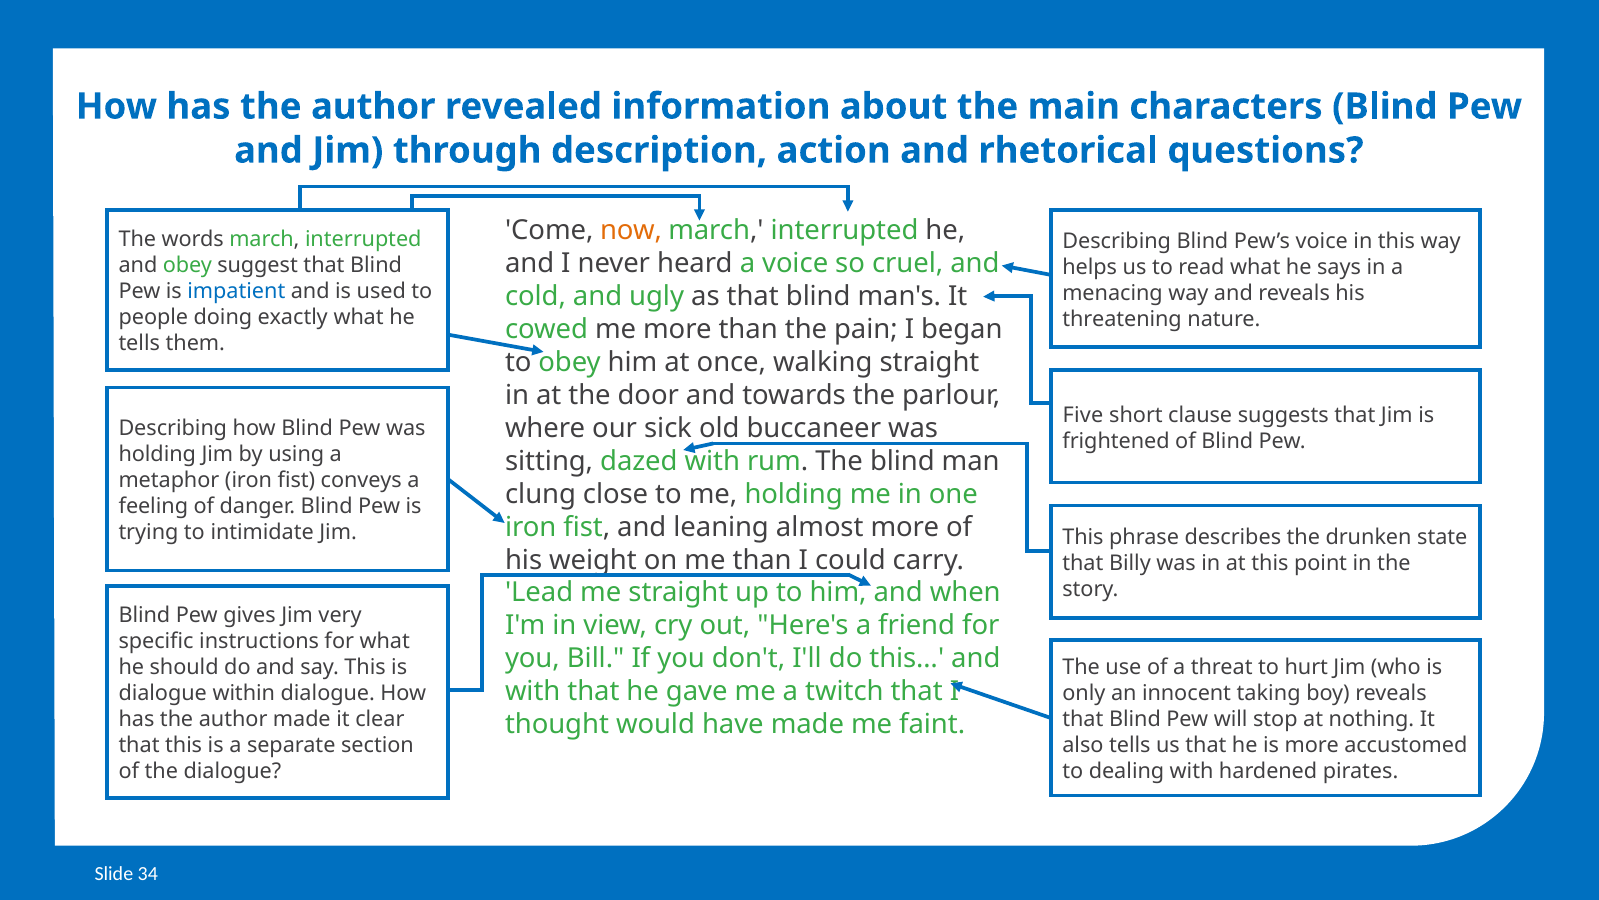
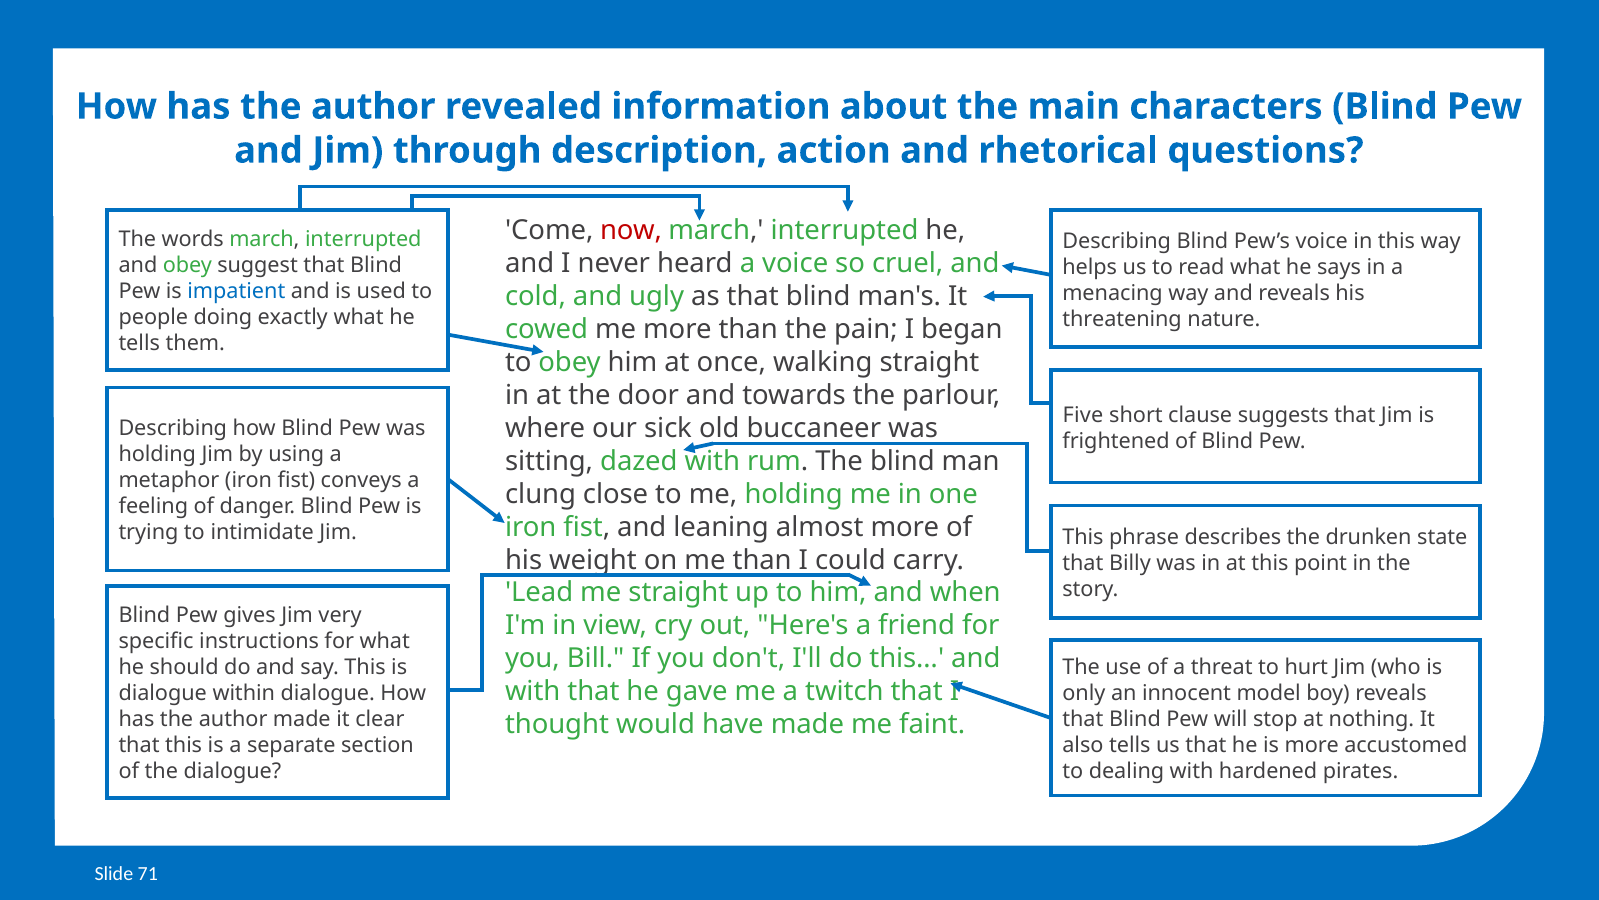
now colour: orange -> red
taking: taking -> model
34: 34 -> 71
